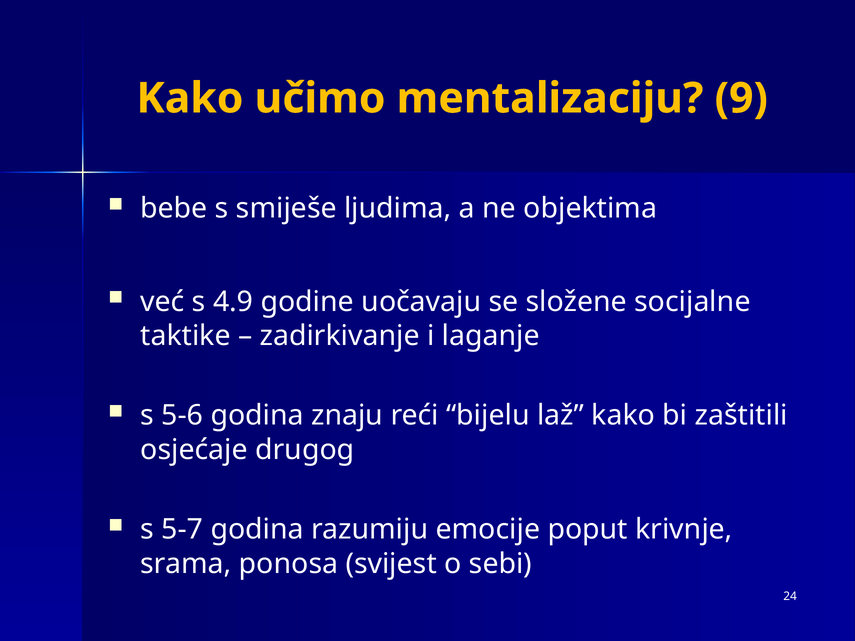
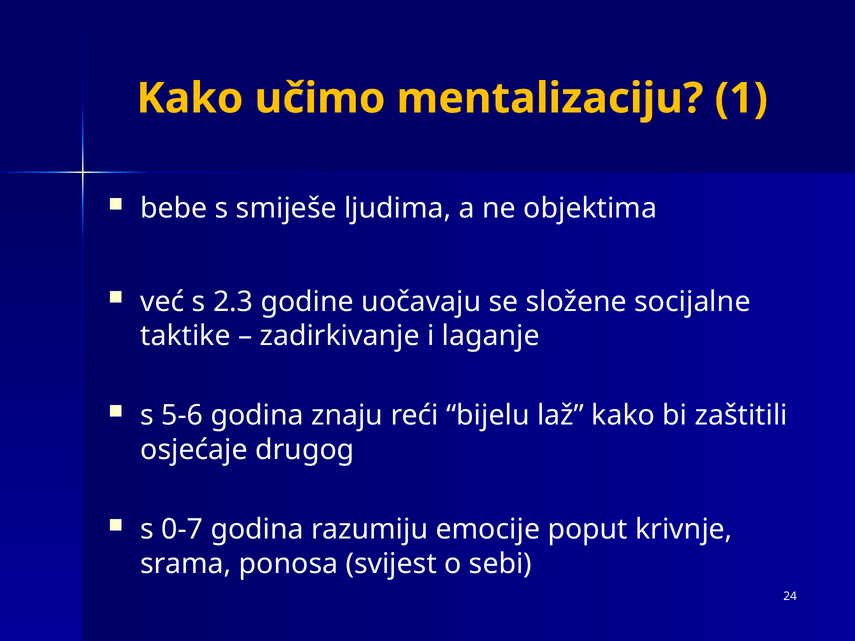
9: 9 -> 1
4.9: 4.9 -> 2.3
5-7: 5-7 -> 0-7
